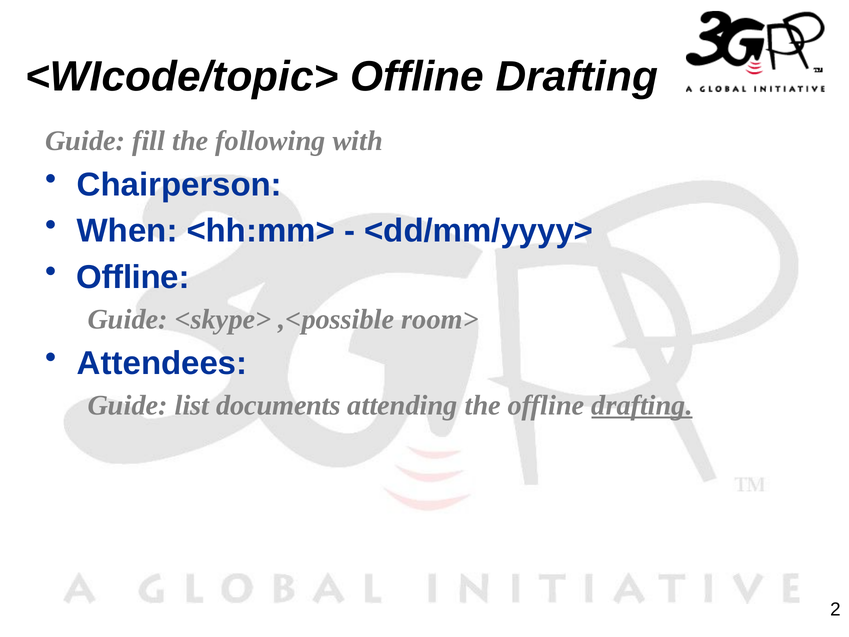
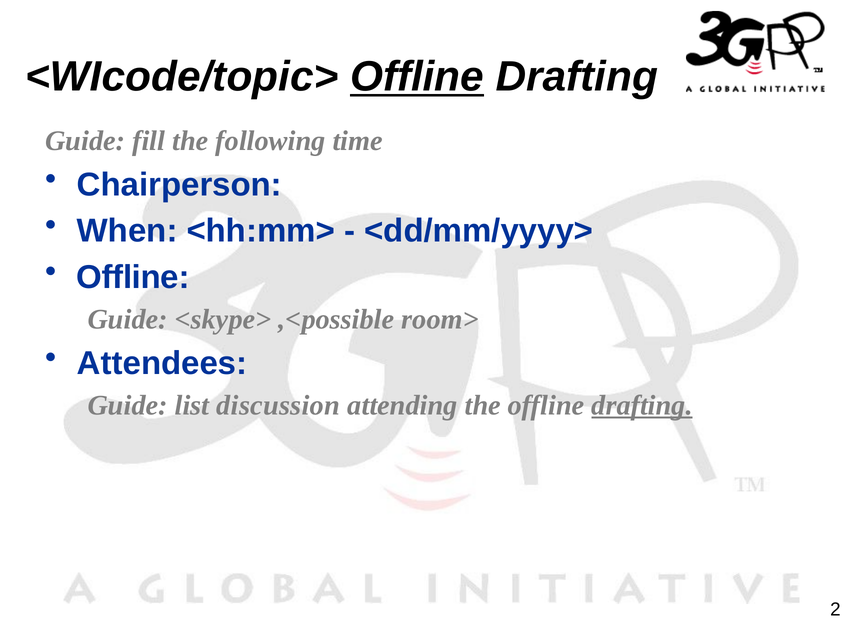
Offline at (417, 77) underline: none -> present
with: with -> time
documents: documents -> discussion
